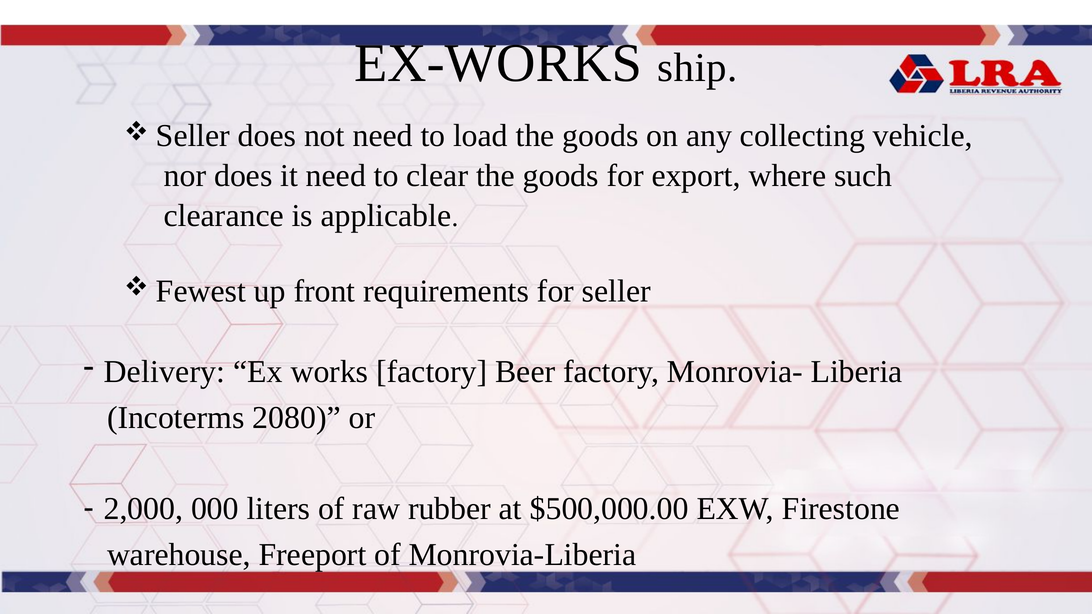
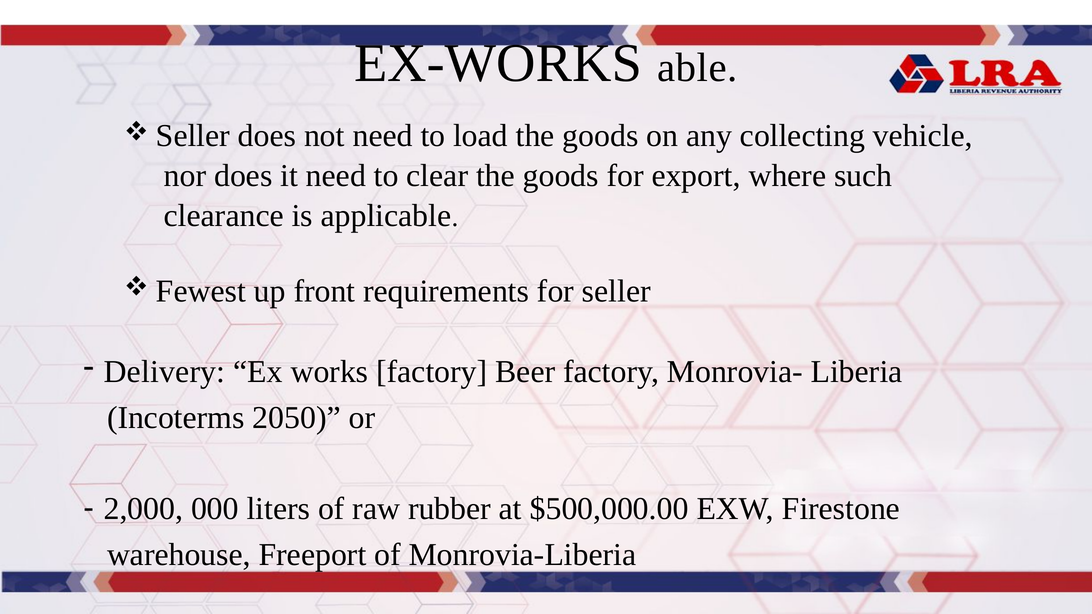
ship: ship -> able
2080: 2080 -> 2050
